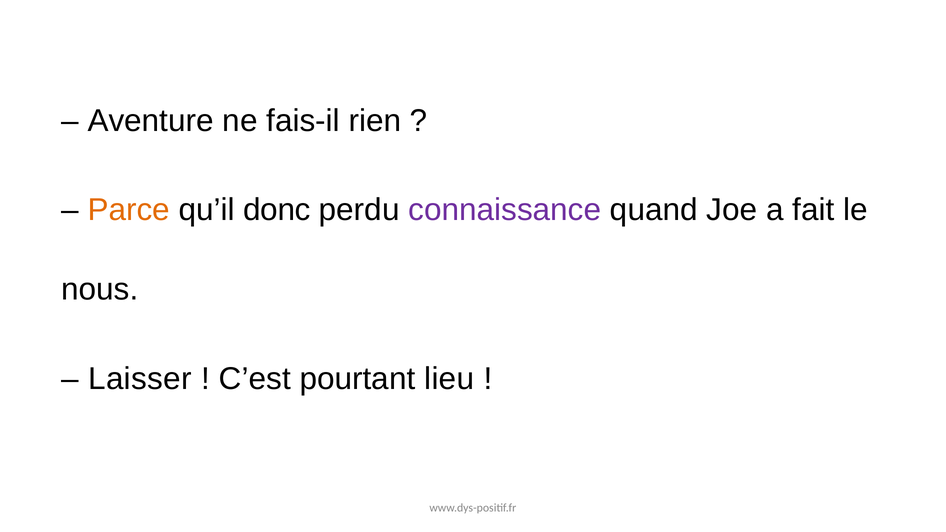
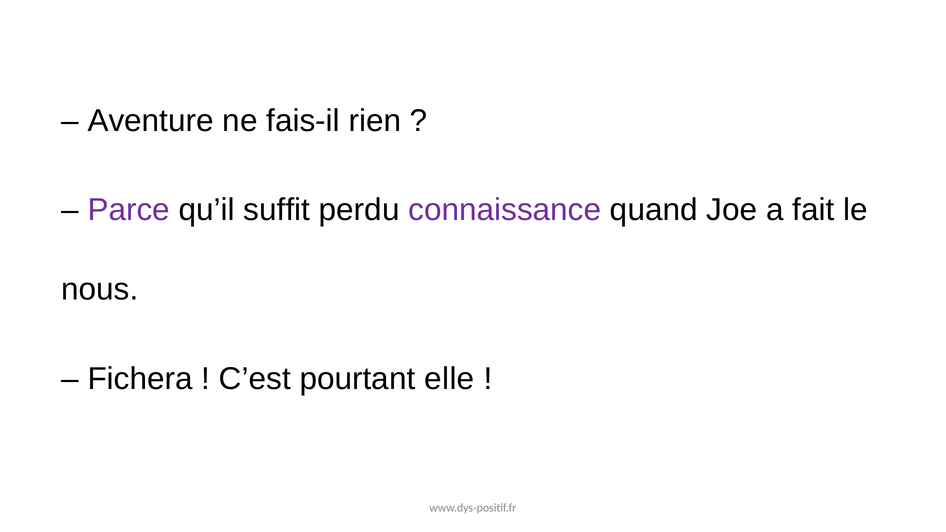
Parce colour: orange -> purple
donc: donc -> suffit
Laisser: Laisser -> Fichera
lieu: lieu -> elle
